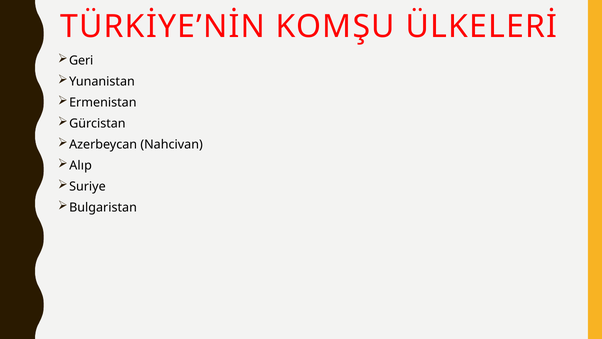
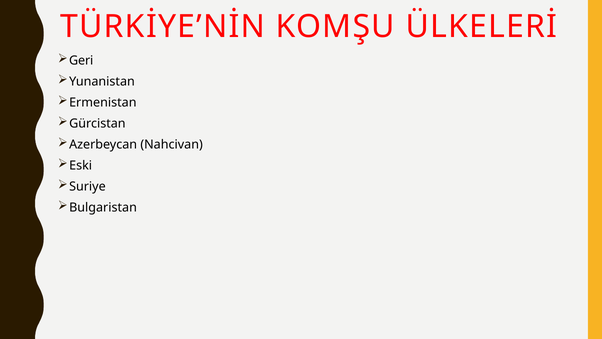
Alıp: Alıp -> Eski
